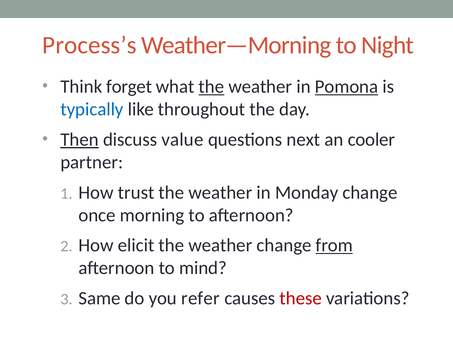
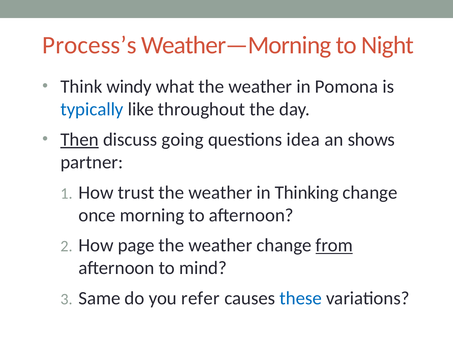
forget: forget -> windy
the at (211, 87) underline: present -> none
Pomona underline: present -> none
value: value -> going
next: next -> idea
cooler: cooler -> shows
Monday: Monday -> Thinking
elicit: elicit -> page
these colour: red -> blue
